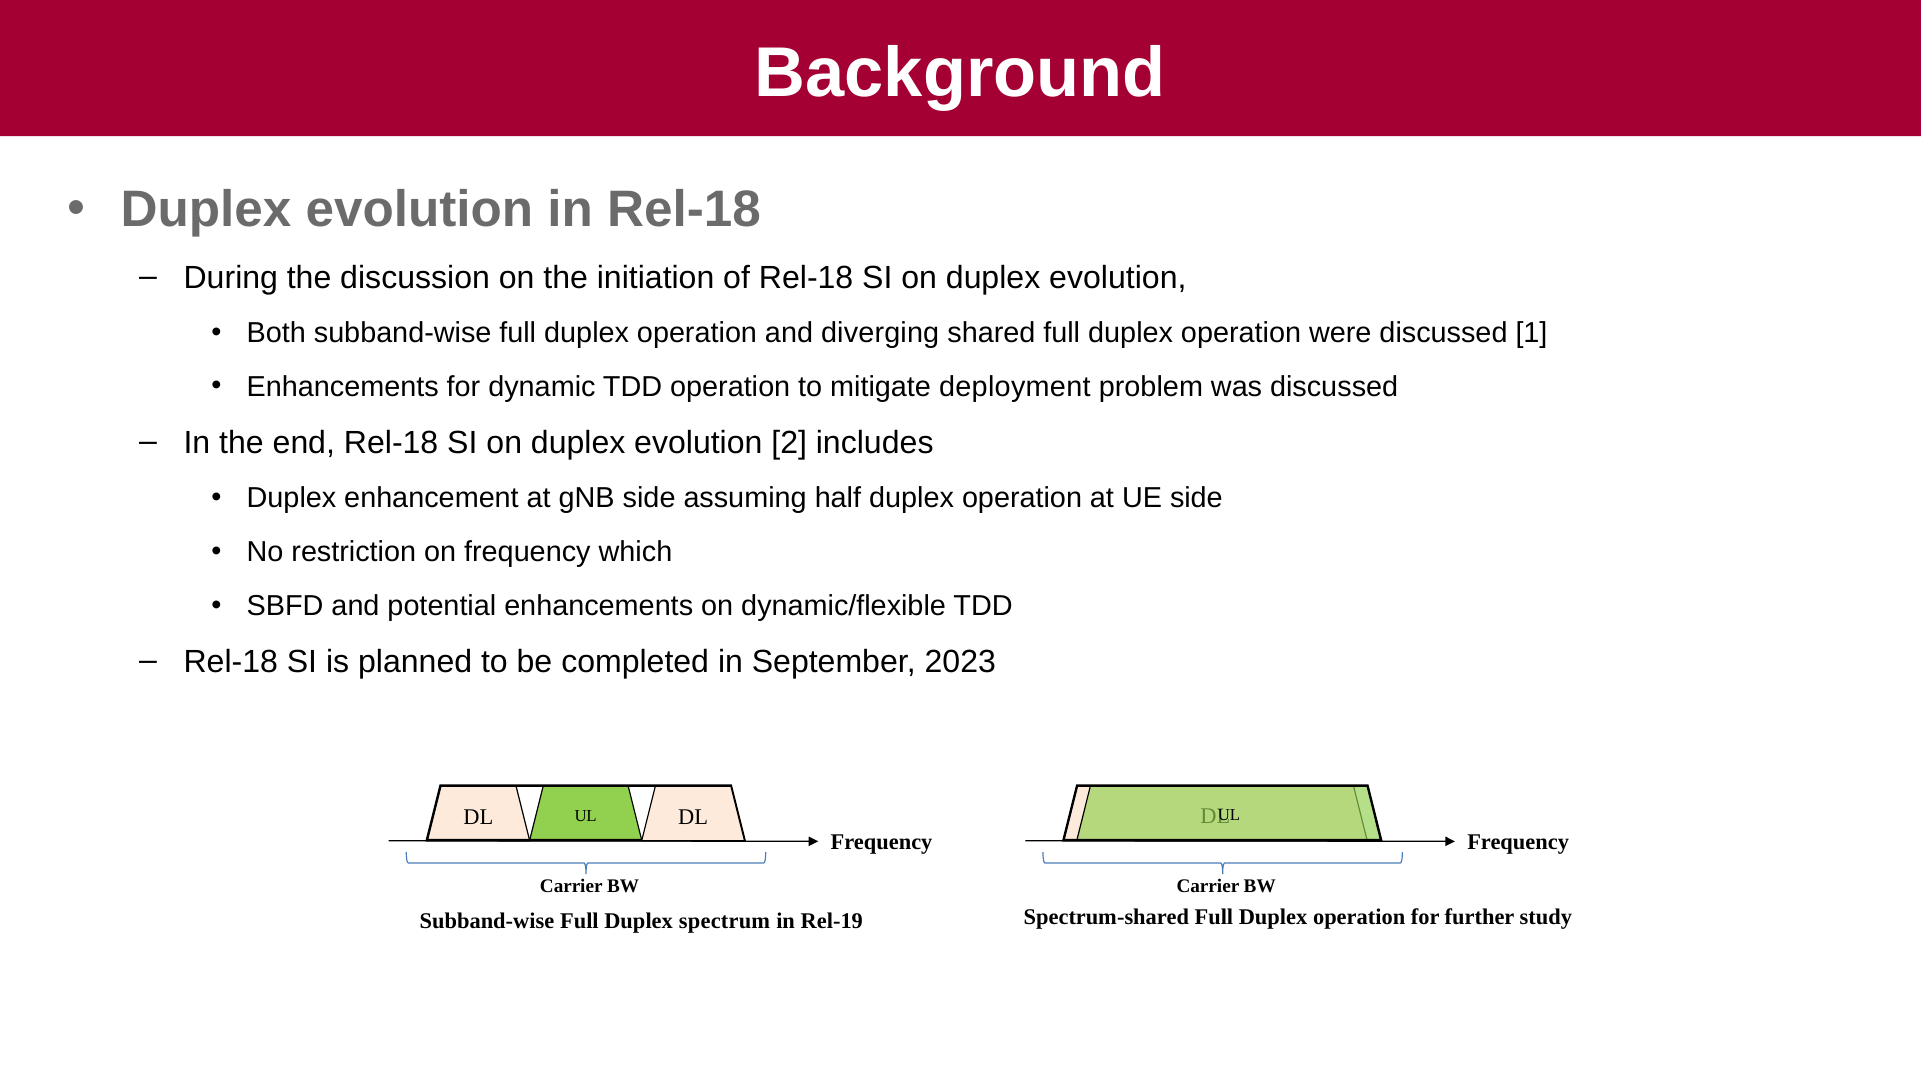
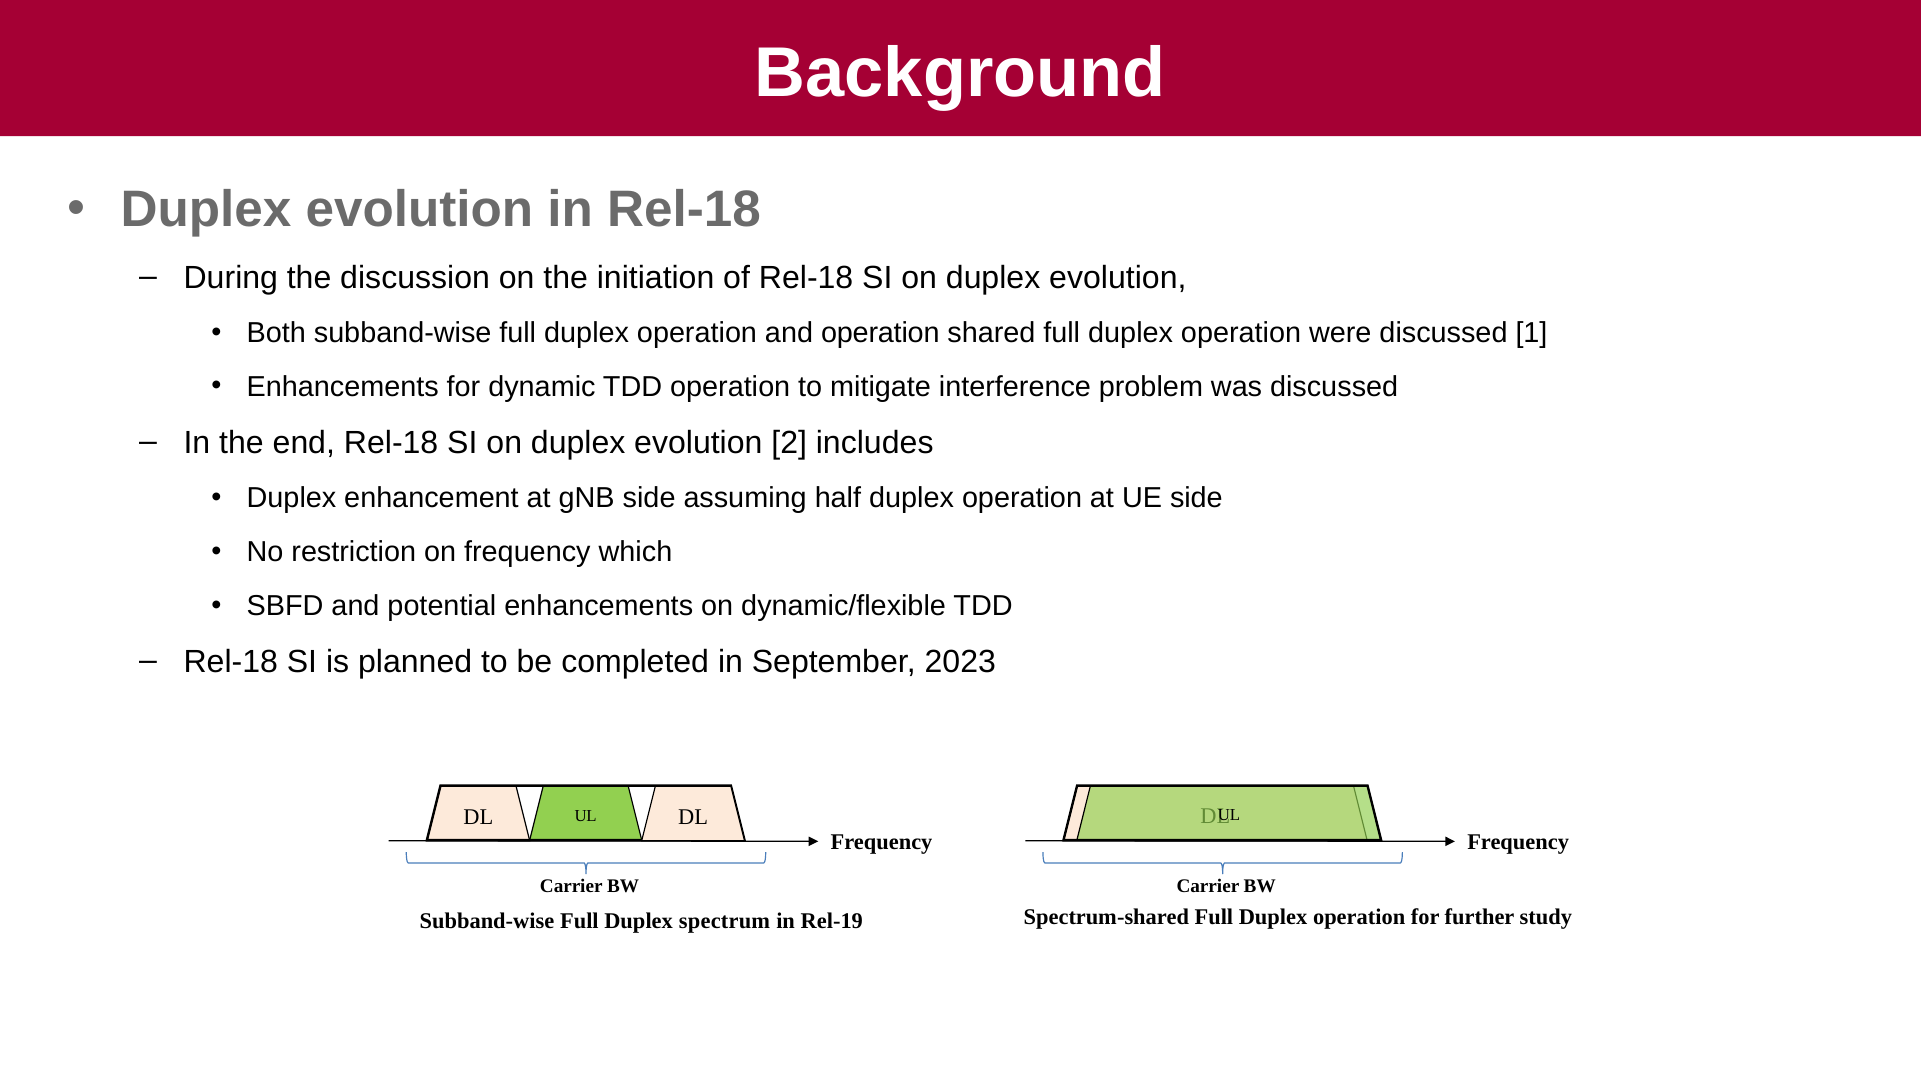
and diverging: diverging -> operation
deployment: deployment -> interference
